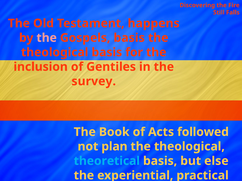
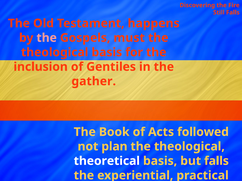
Gospels basis: basis -> must
survey: survey -> gather
theoretical colour: light blue -> white
but else: else -> falls
